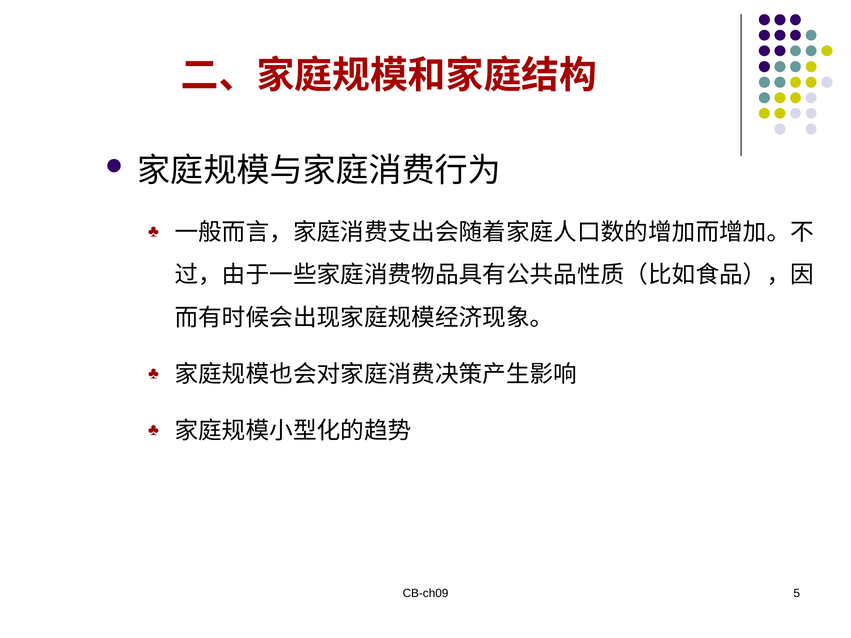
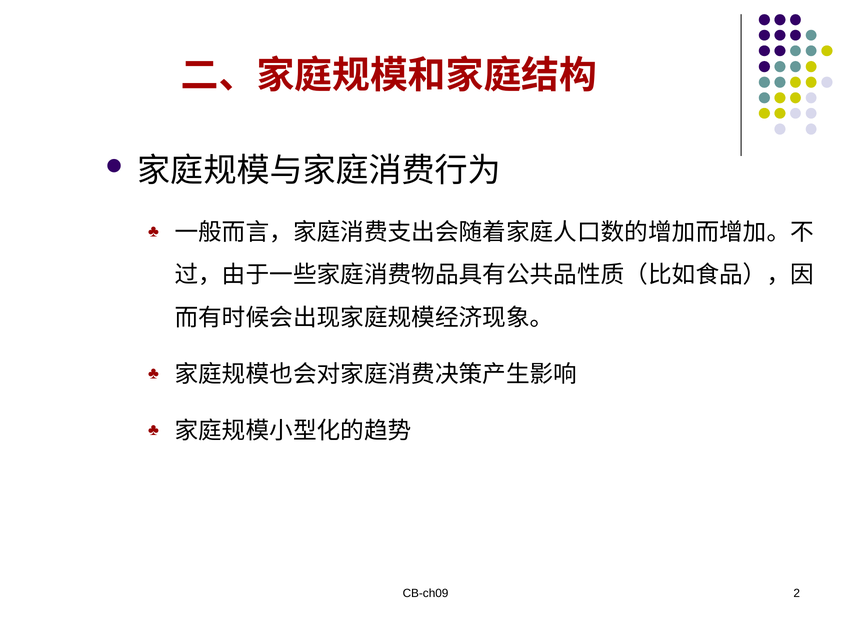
5: 5 -> 2
